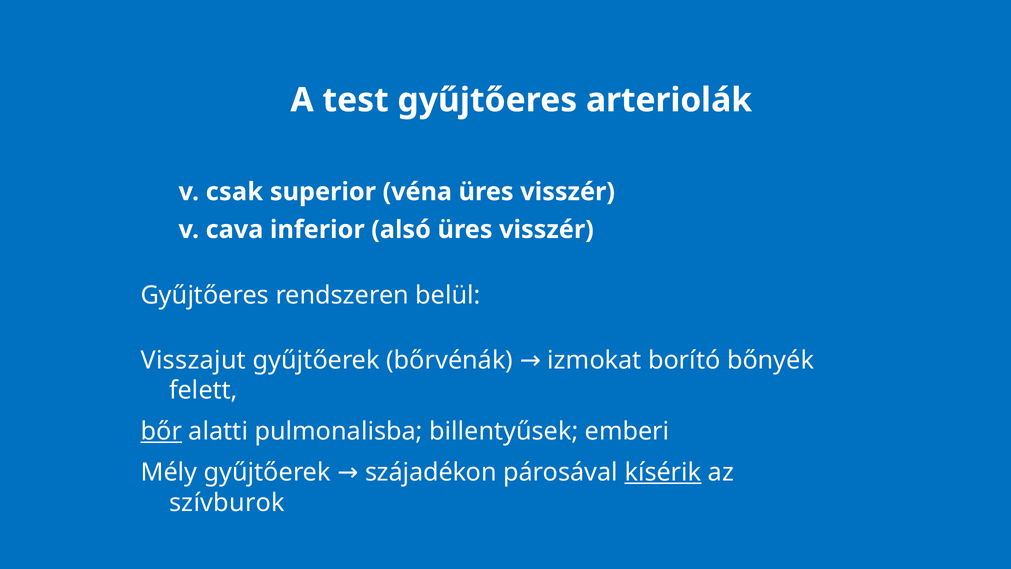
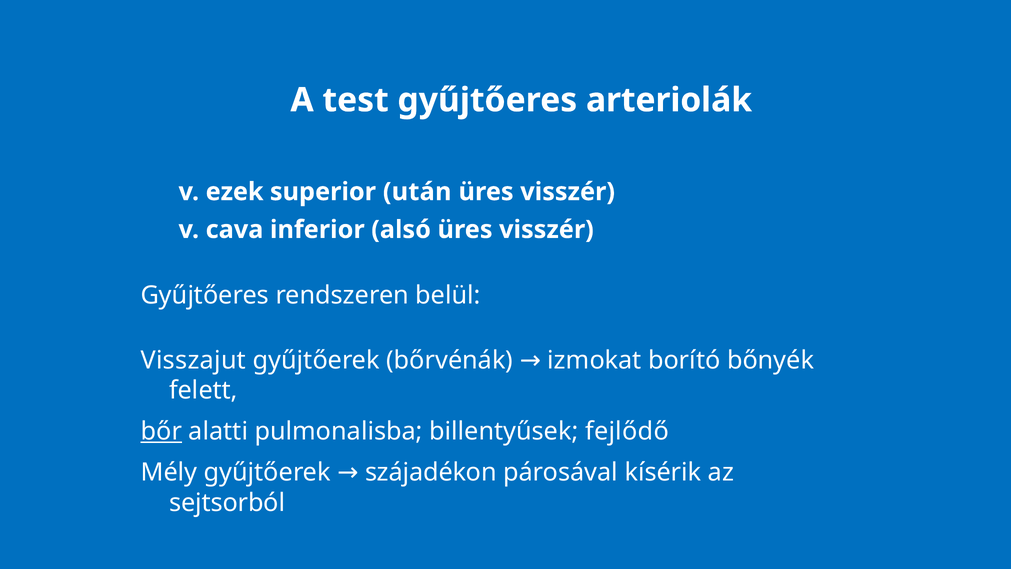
csak: csak -> ezek
véna: véna -> után
emberi: emberi -> fejlődő
kísérik underline: present -> none
szívburok: szívburok -> sejtsorból
